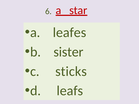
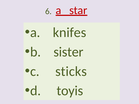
leafes: leafes -> knifes
leafs: leafs -> toyis
